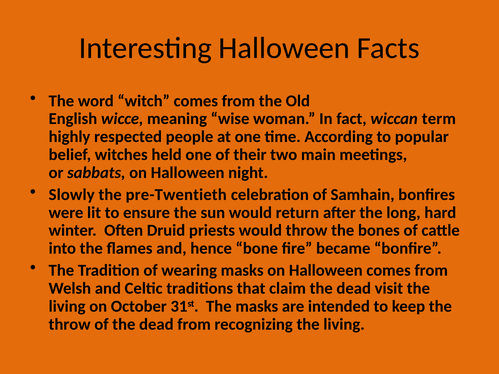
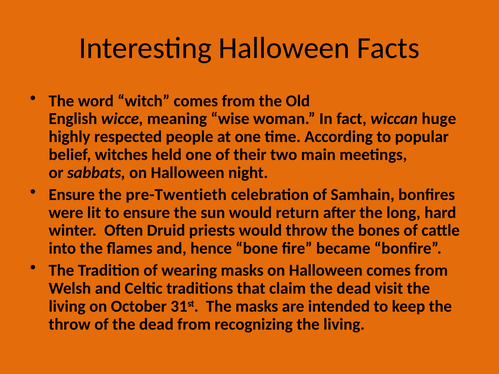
term: term -> huge
Slowly at (72, 195): Slowly -> Ensure
